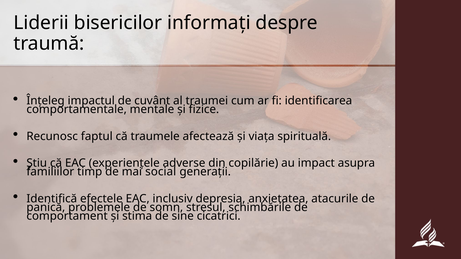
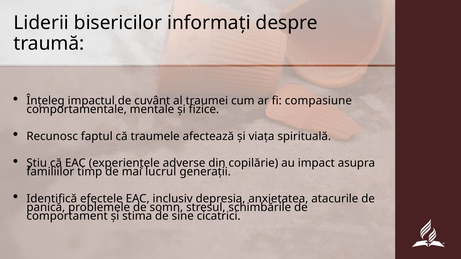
identificarea: identificarea -> compasiune
social: social -> lucrul
